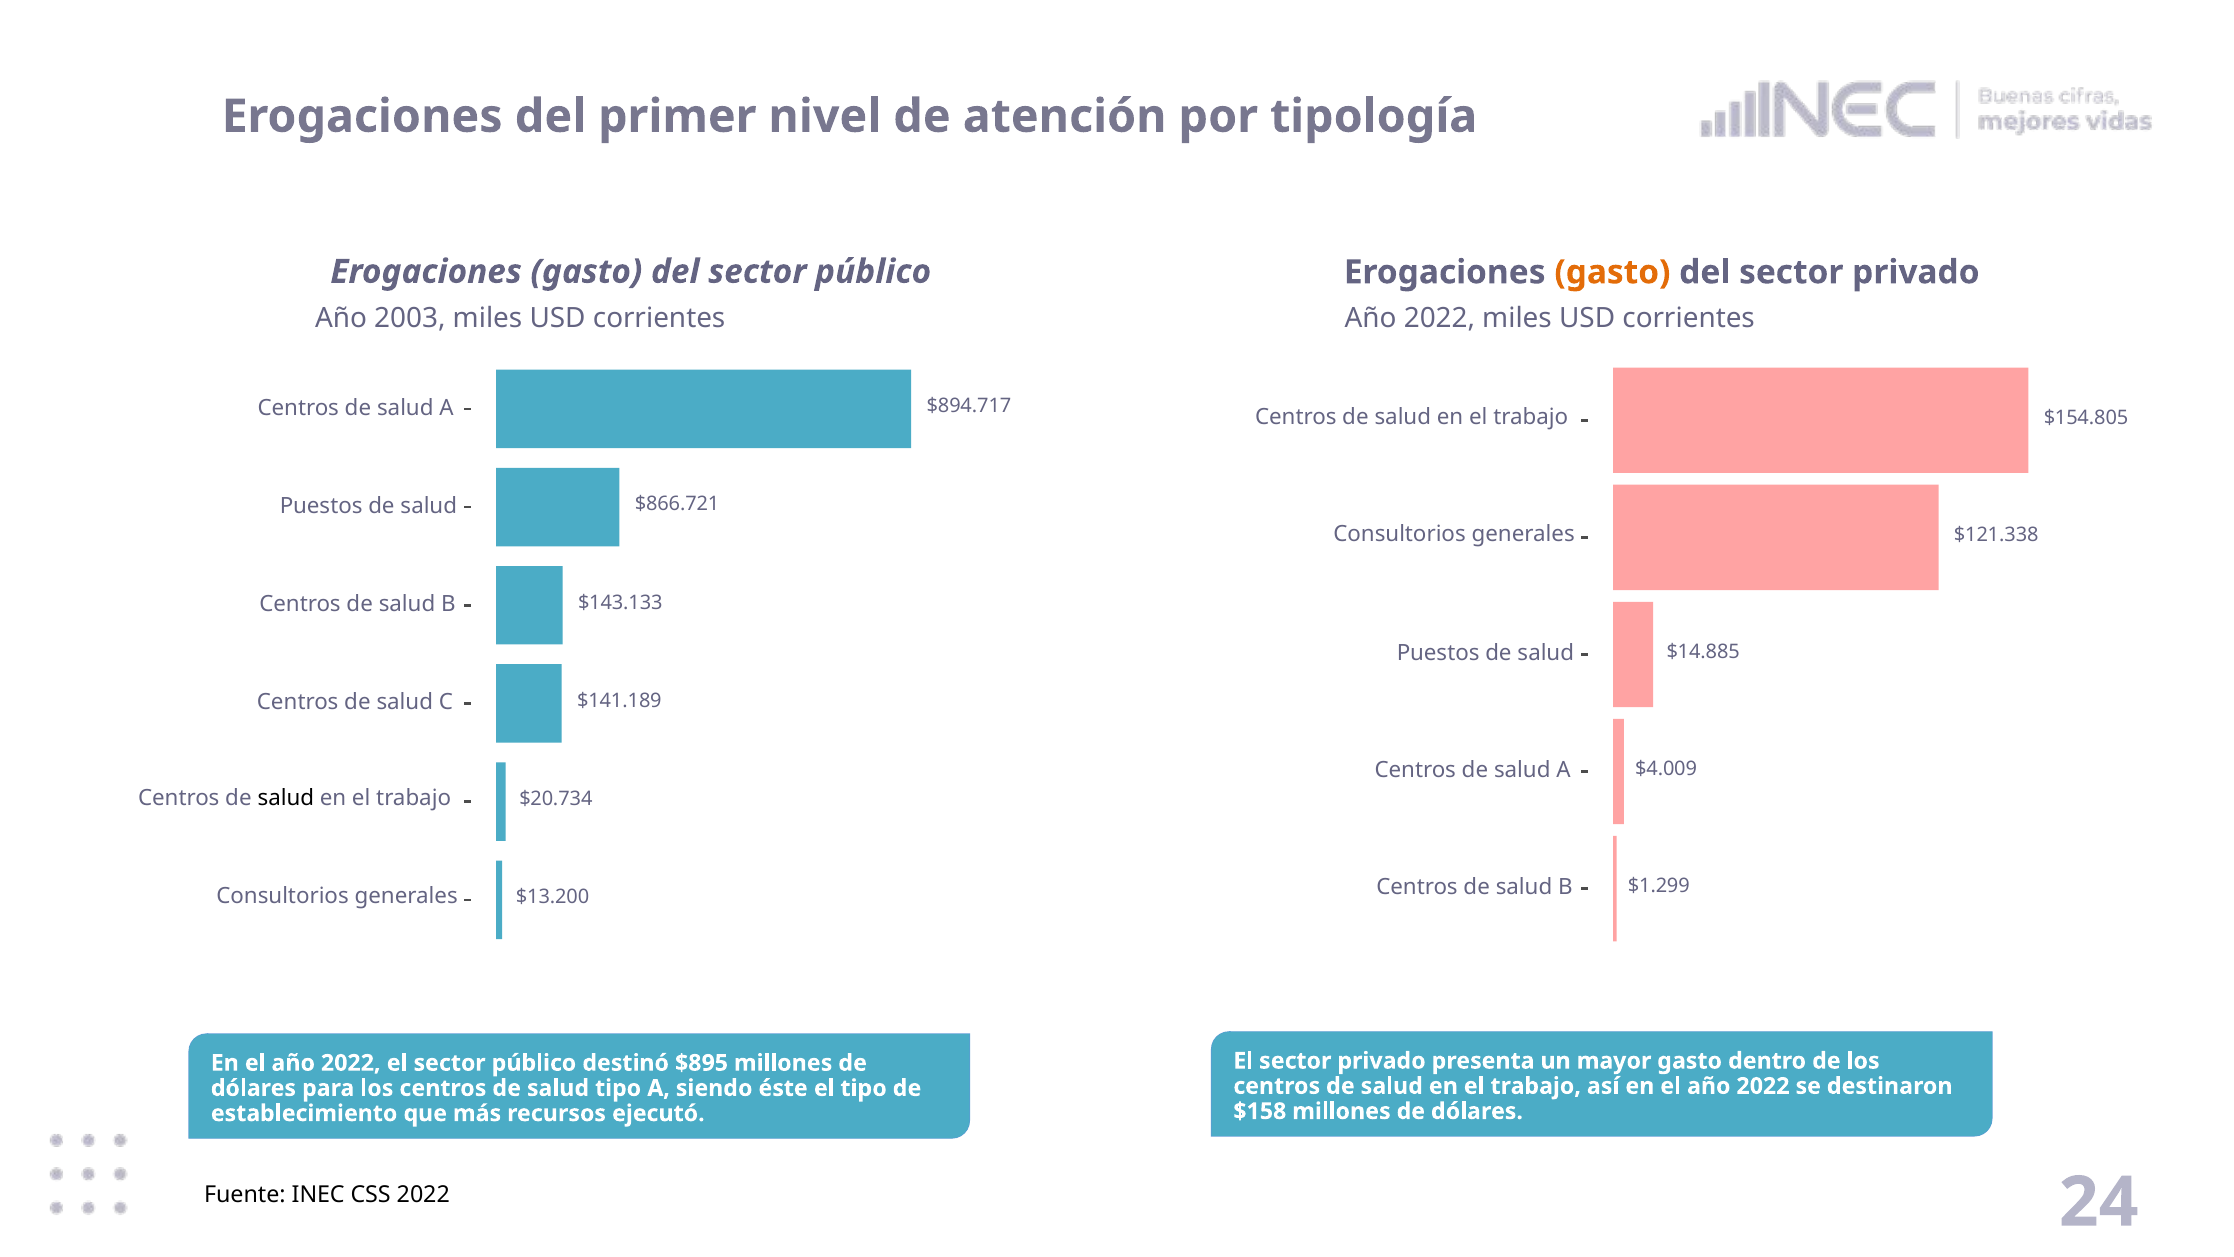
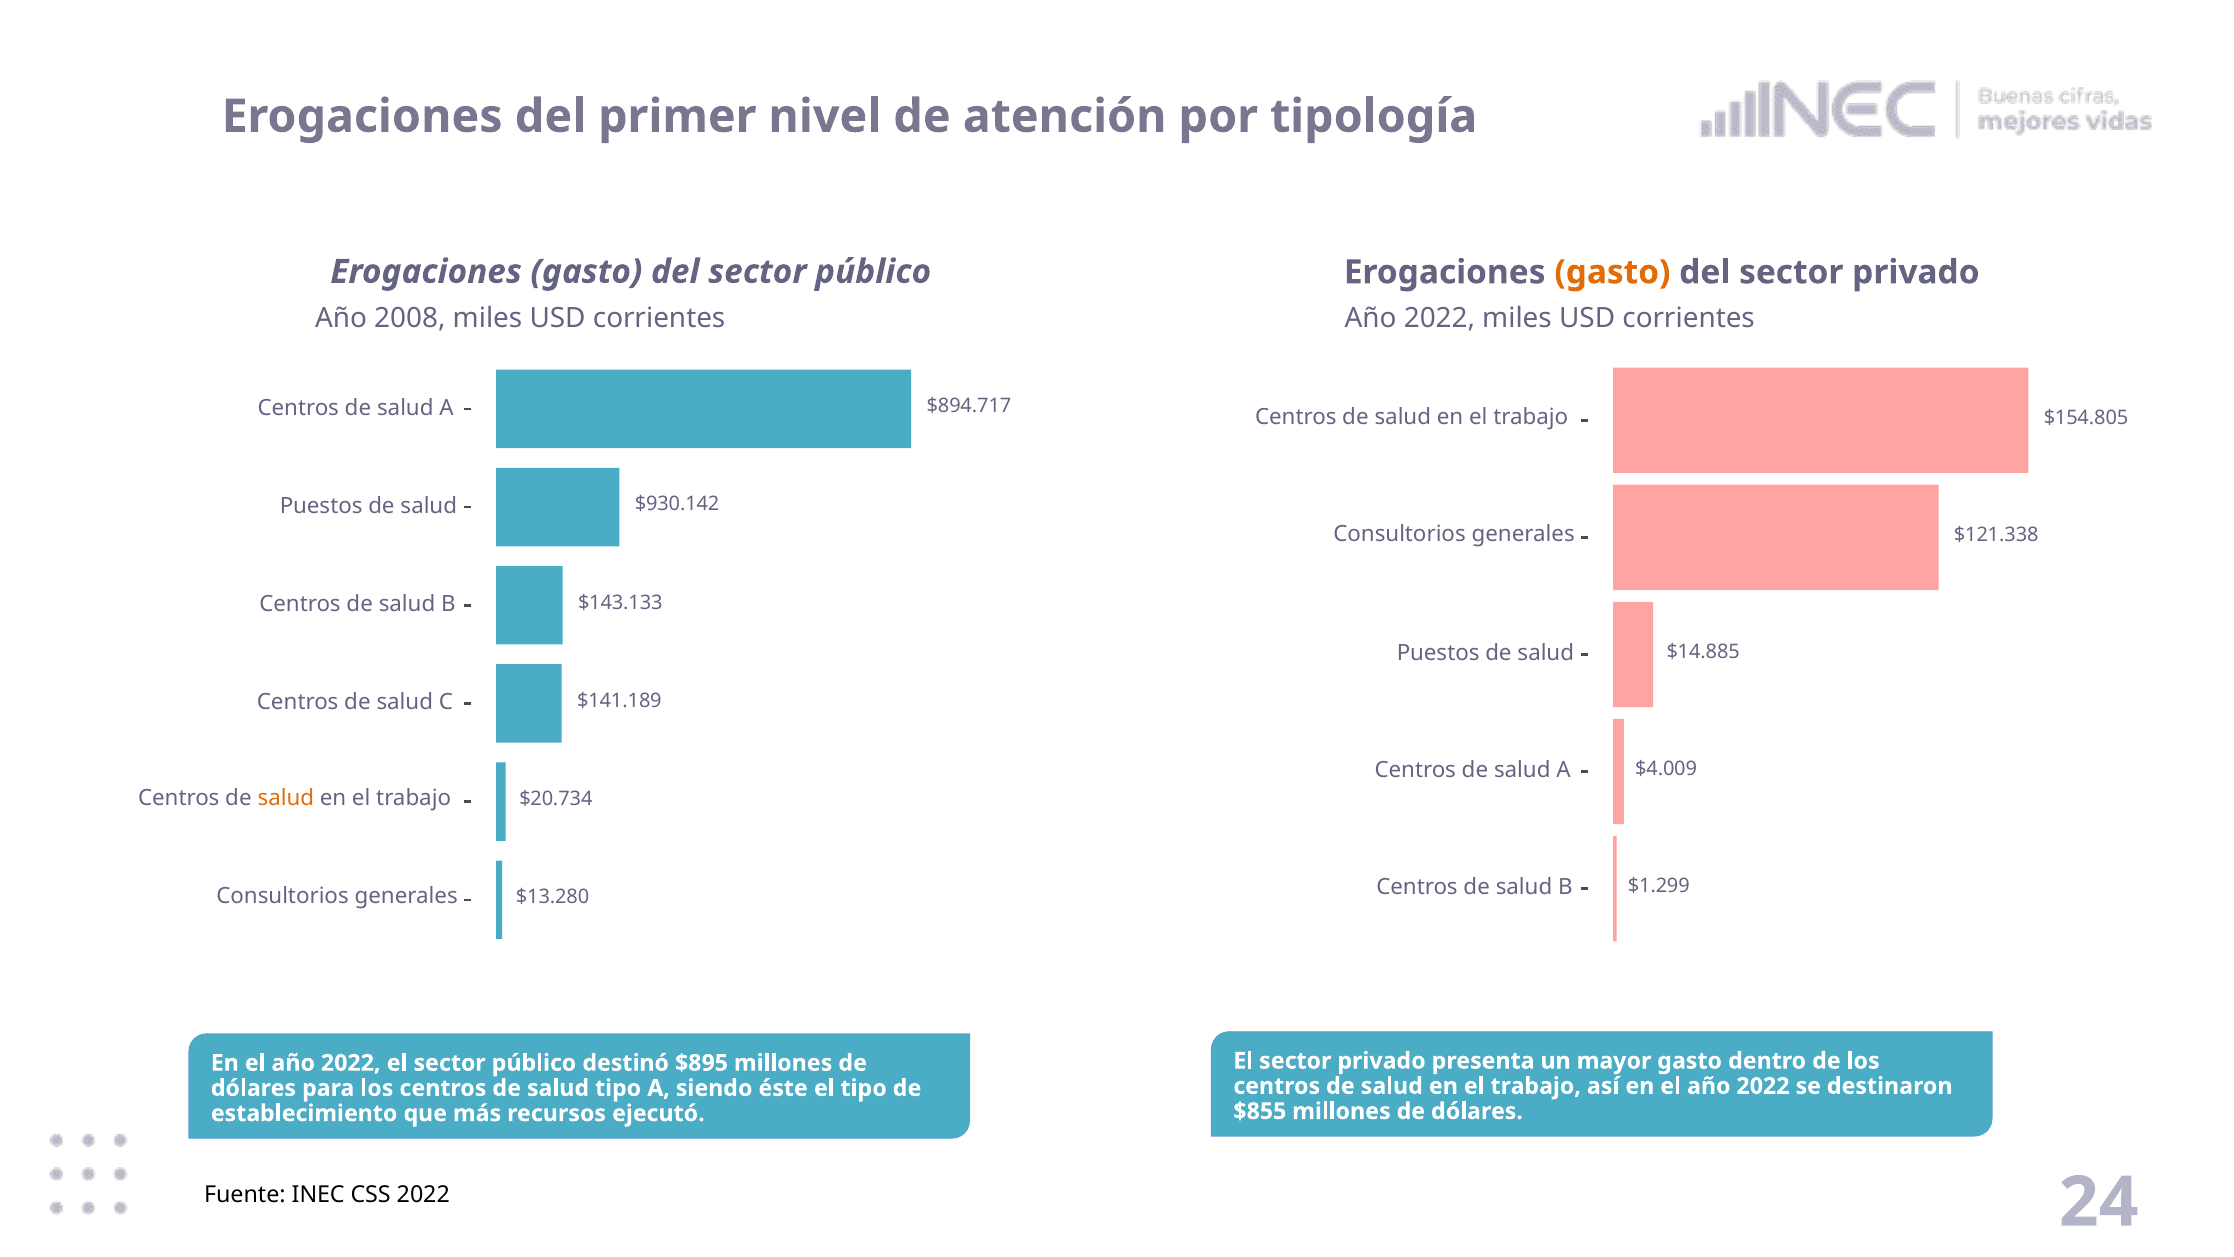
2003: 2003 -> 2008
$866.721: $866.721 -> $930.142
salud at (286, 798) colour: black -> orange
$13.200: $13.200 -> $13.280
$158: $158 -> $855
